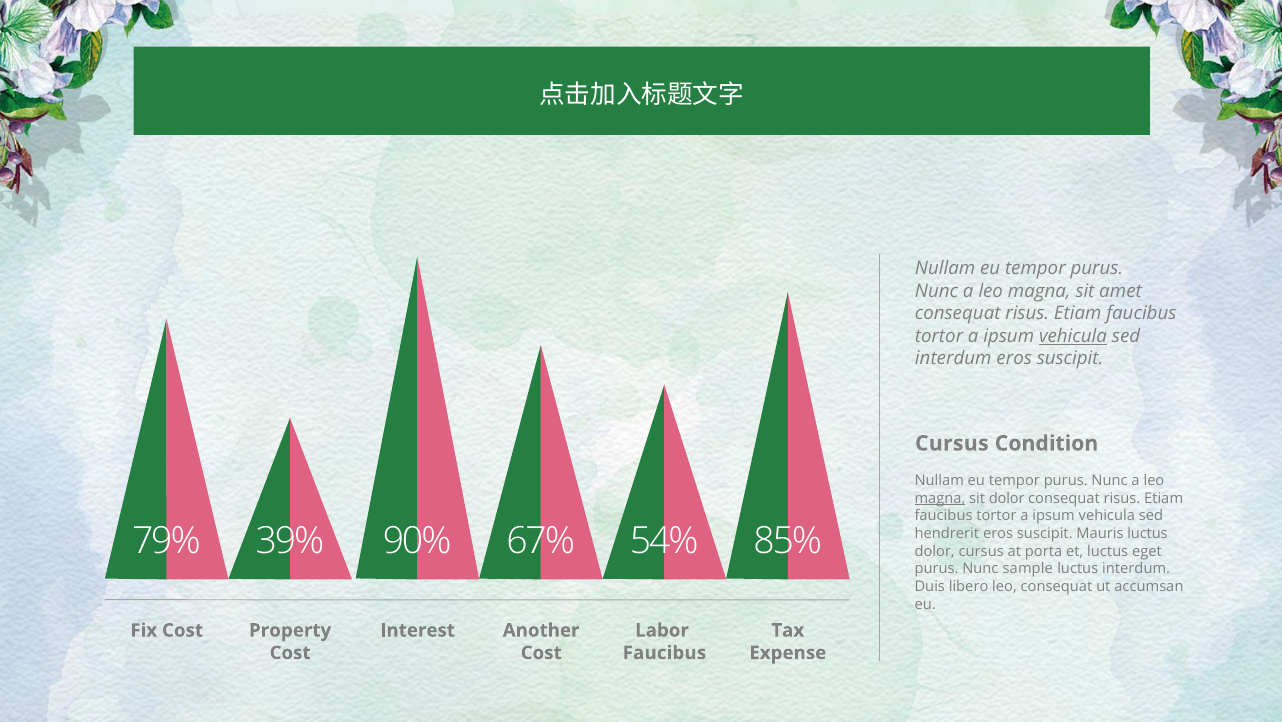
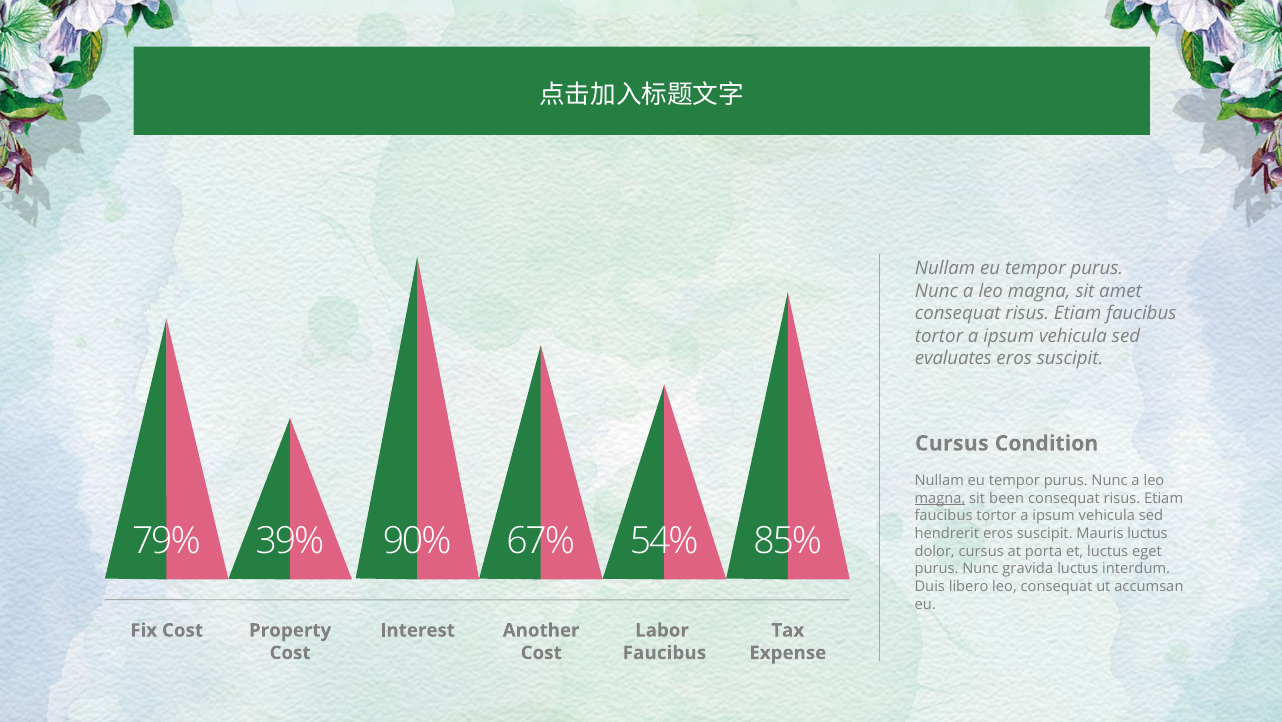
vehicula at (1073, 336) underline: present -> none
interdum at (953, 358): interdum -> evaluates
sit dolor: dolor -> been
sample: sample -> gravida
